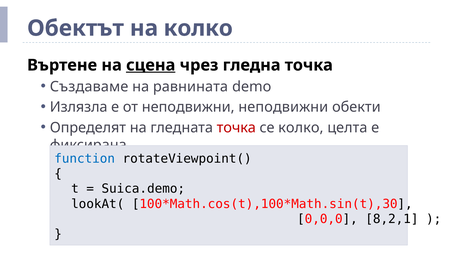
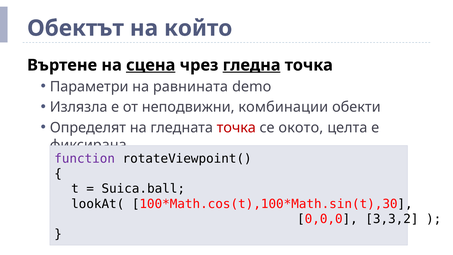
на колко: колко -> който
гледна underline: none -> present
Създаваме: Създаваме -> Параметри
неподвижни неподвижни: неподвижни -> комбинации
се колко: колко -> окото
function colour: blue -> purple
Suica.demo: Suica.demo -> Suica.ball
8,2,1: 8,2,1 -> 3,3,2
